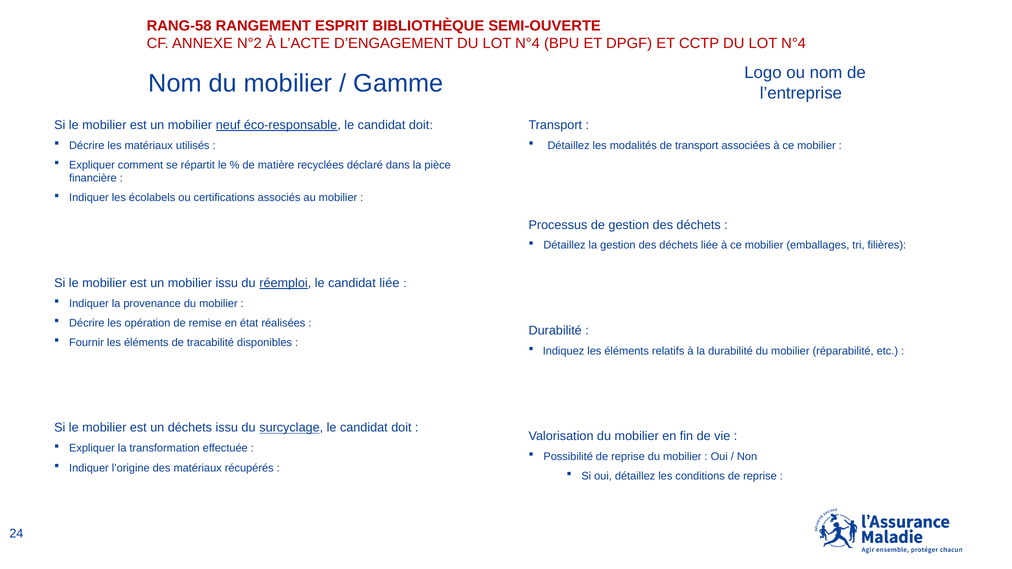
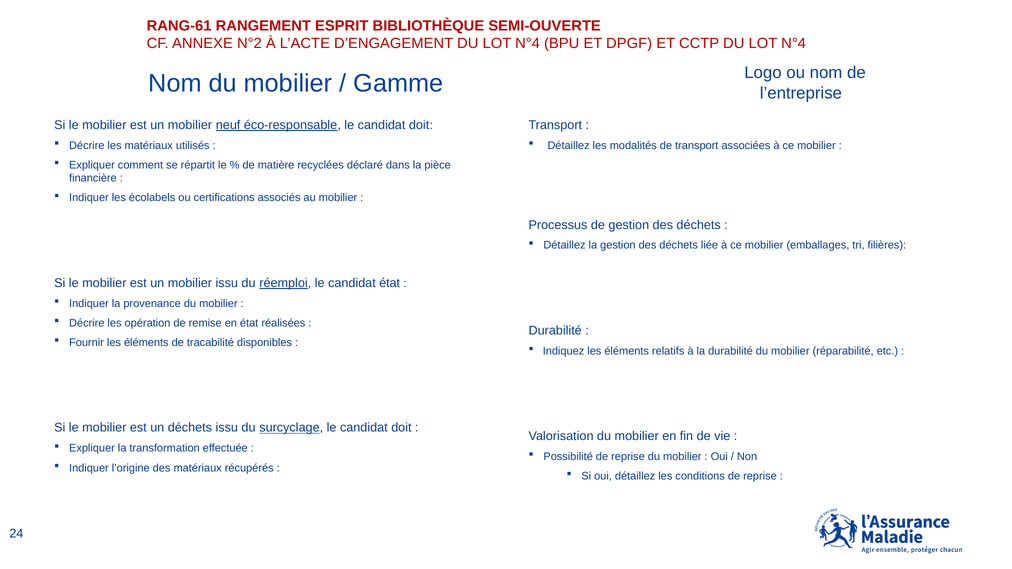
RANG-58: RANG-58 -> RANG-61
candidat liée: liée -> état
